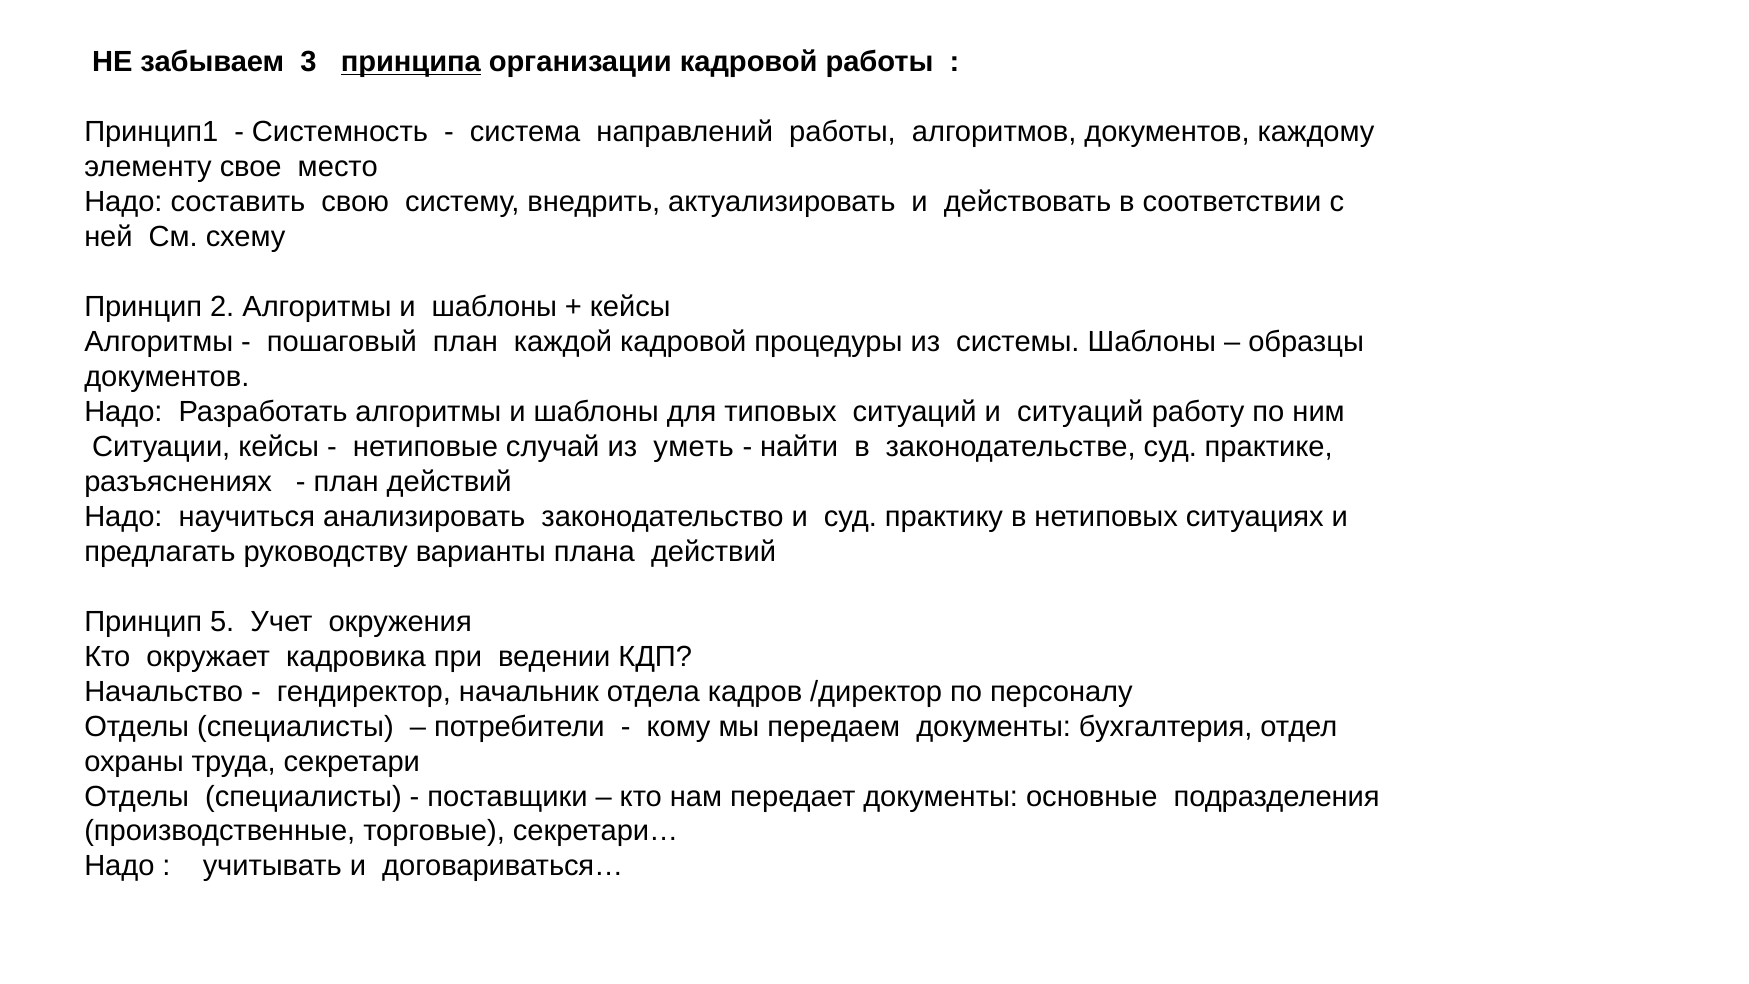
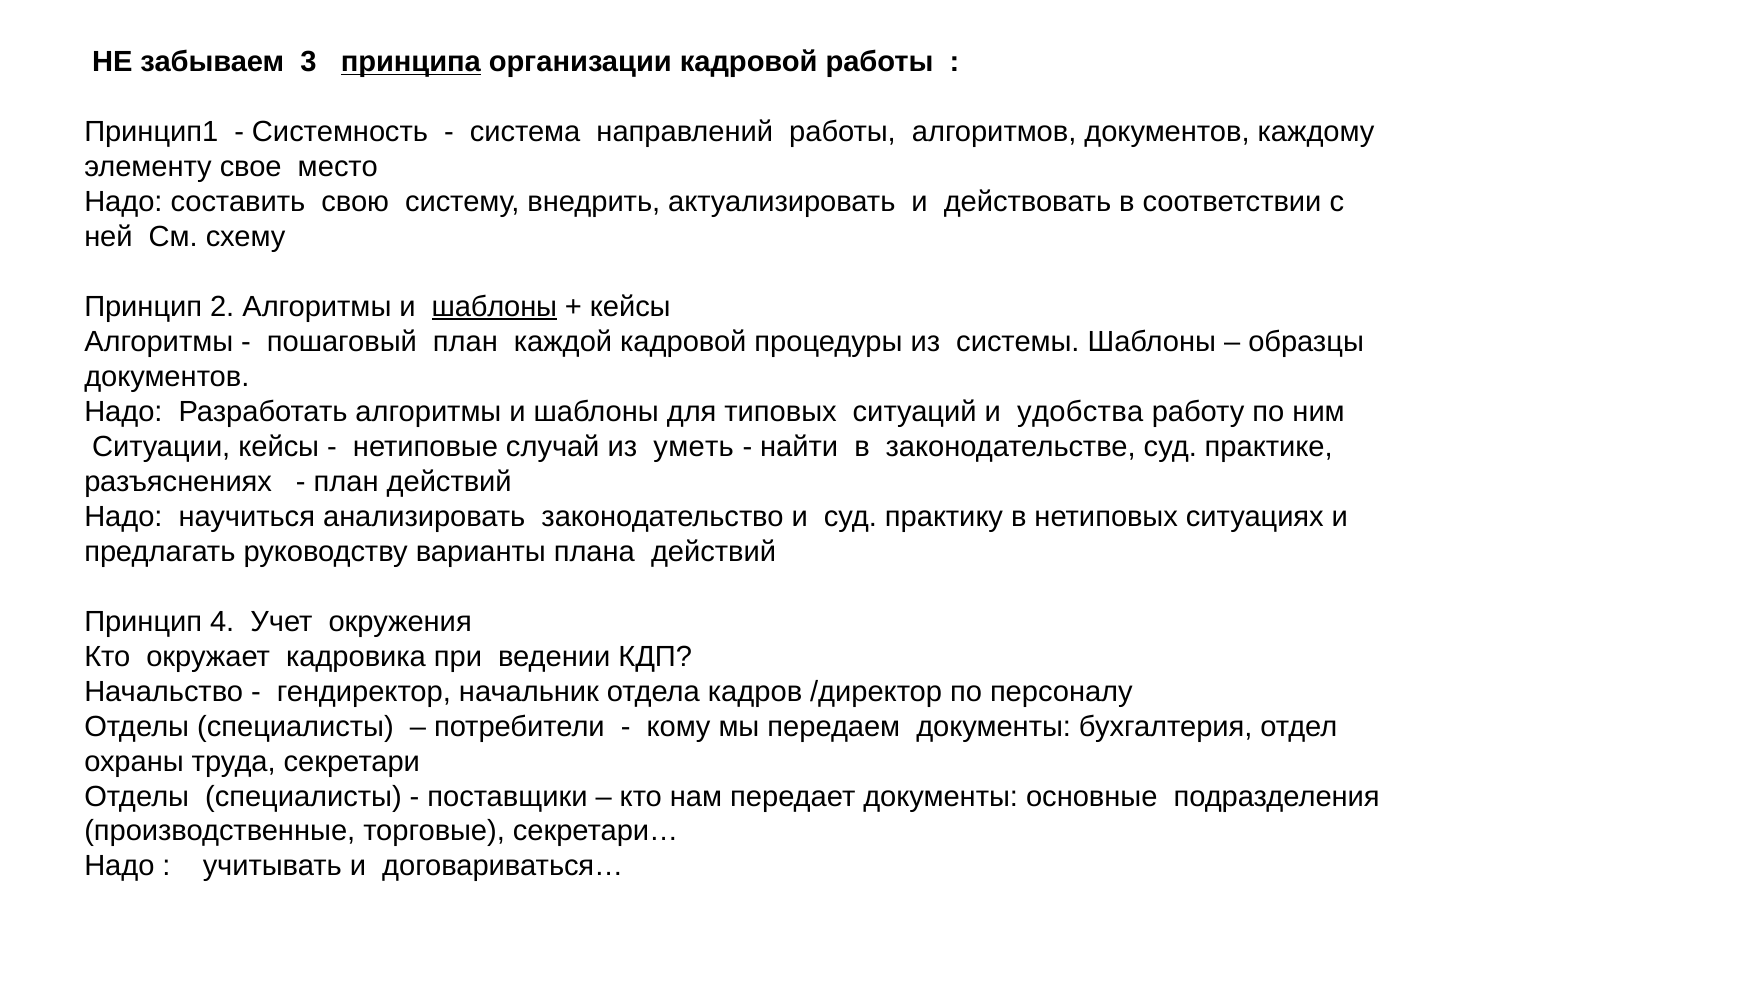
шаблоны at (494, 307) underline: none -> present
и ситуаций: ситуаций -> удобства
5: 5 -> 4
